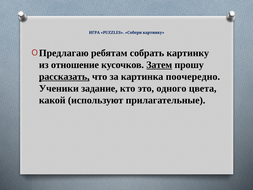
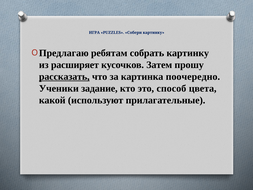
отношение: отношение -> расширяет
Затем underline: present -> none
одного: одного -> способ
